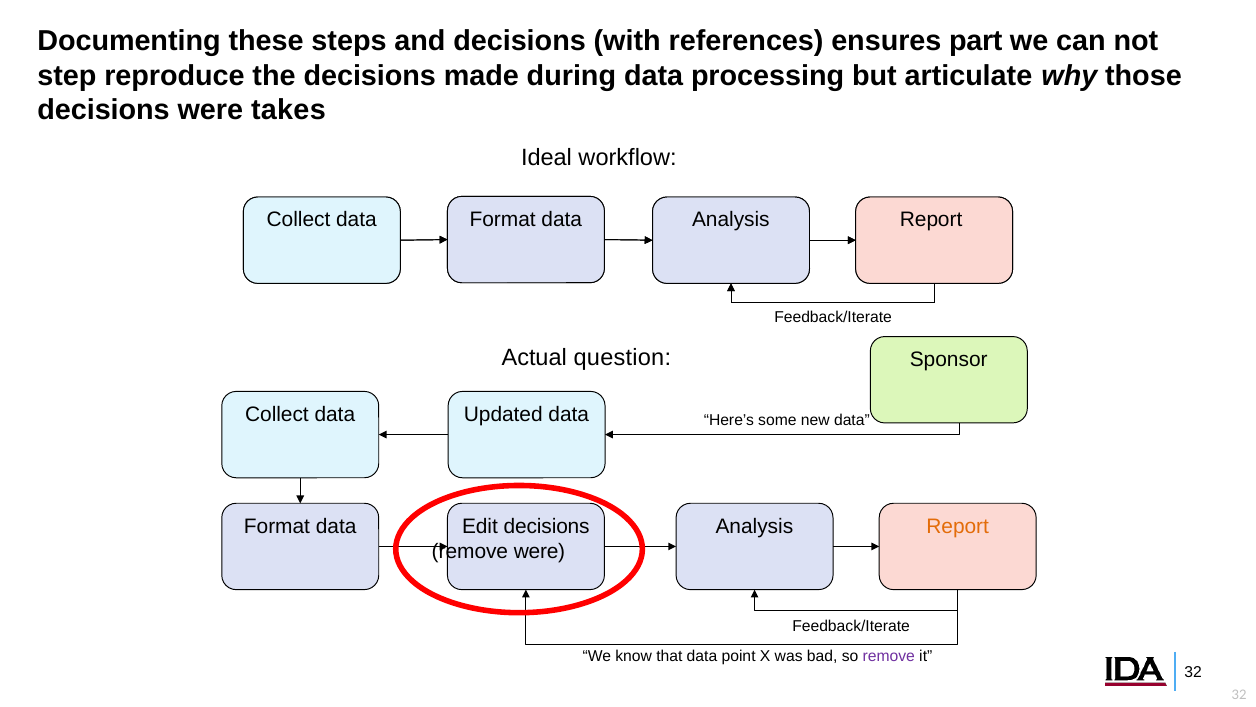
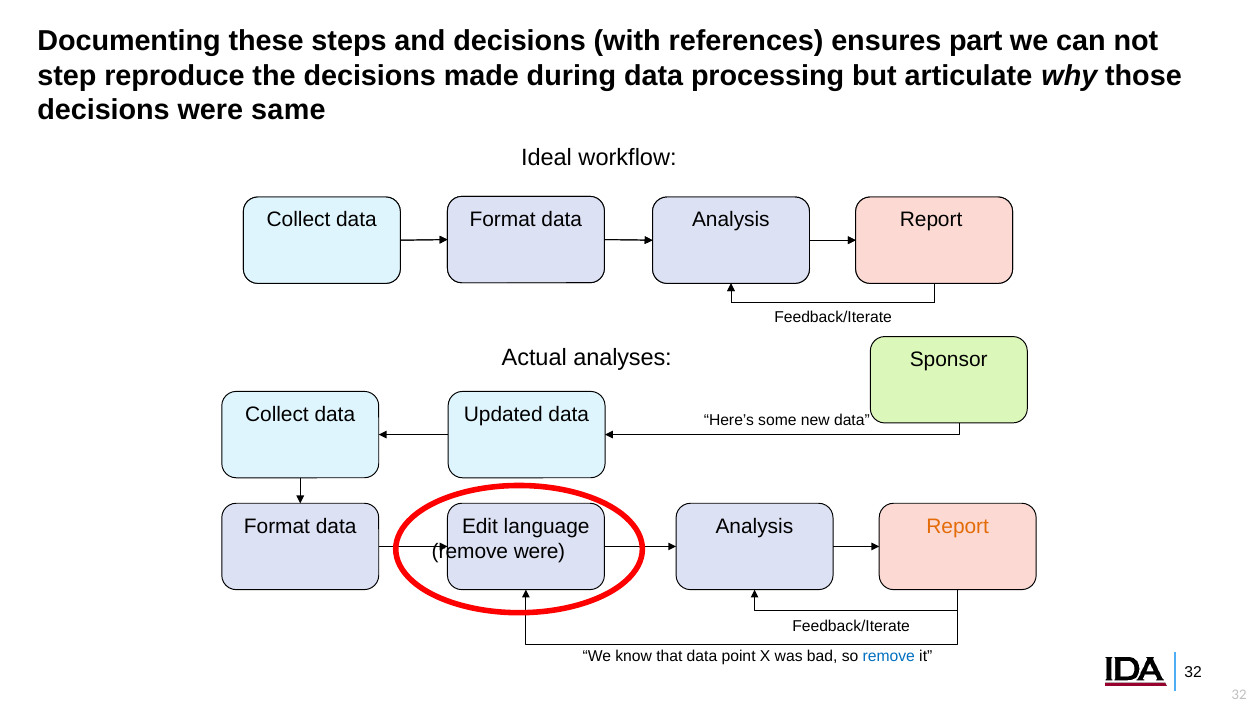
takes: takes -> same
question: question -> analyses
Edit decisions: decisions -> language
remove at (889, 656) colour: purple -> blue
